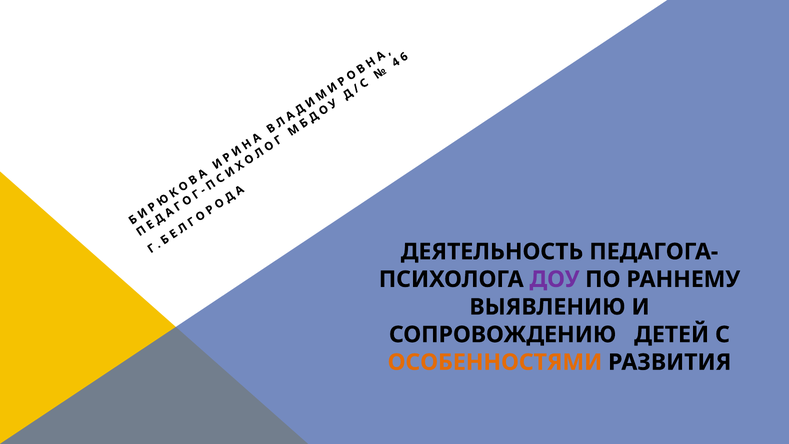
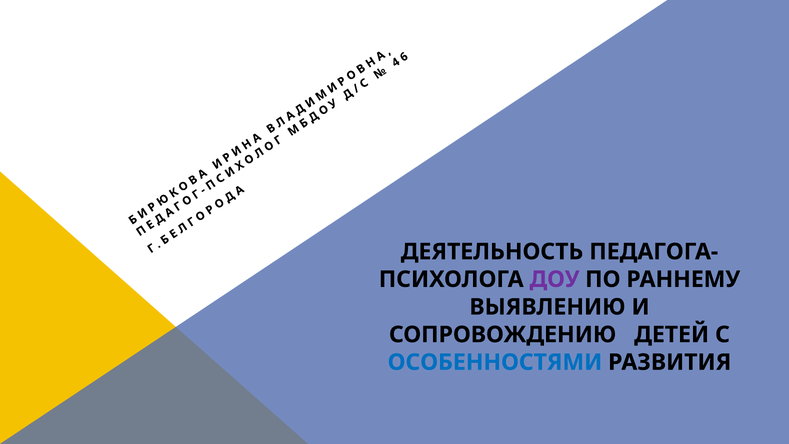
ОСОБЕННОСТЯМИ colour: orange -> blue
